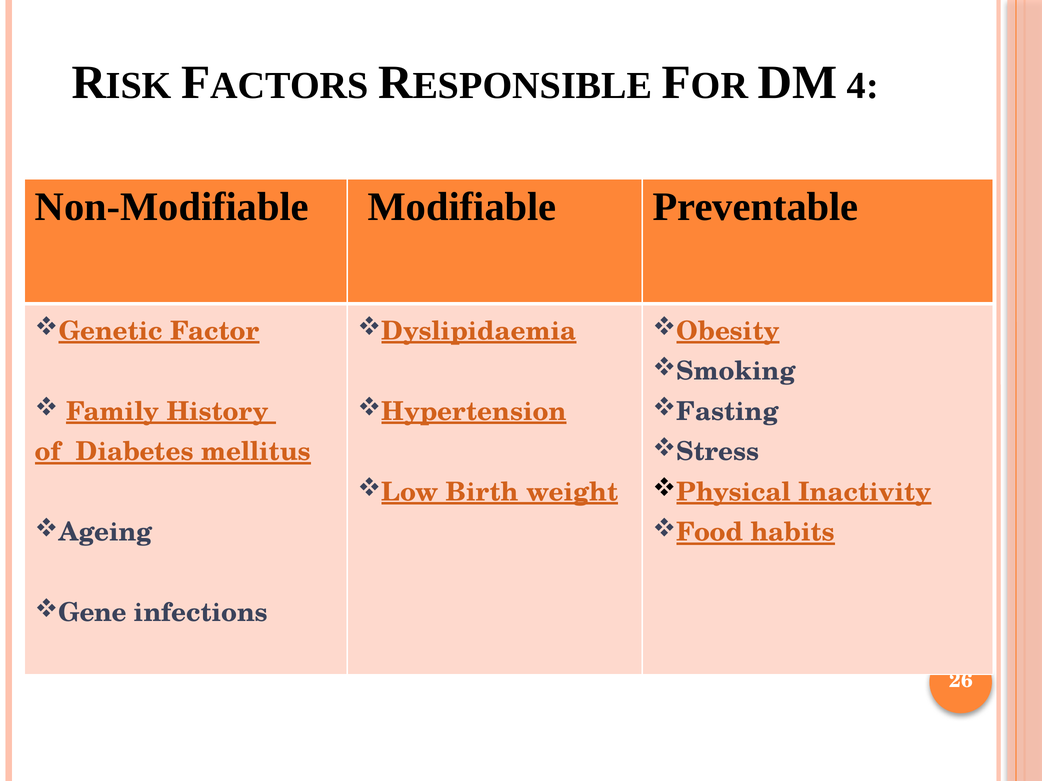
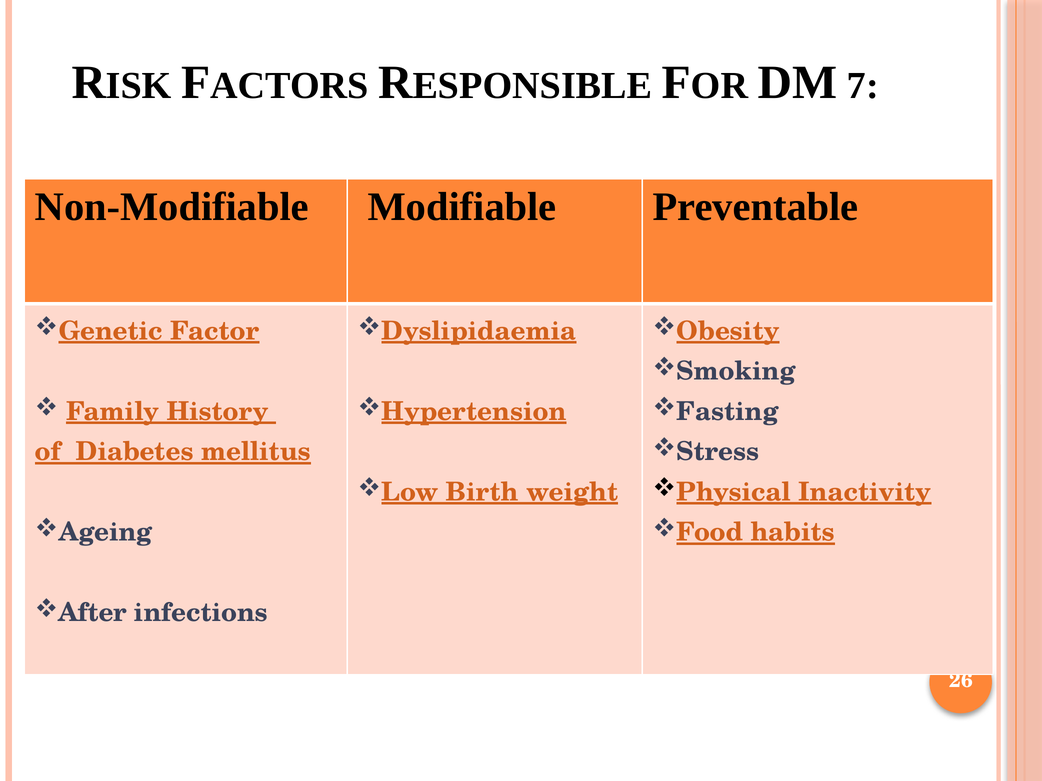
4: 4 -> 7
Gene: Gene -> After
